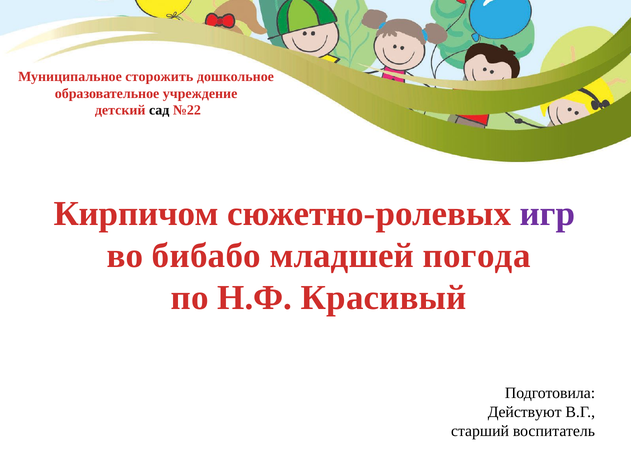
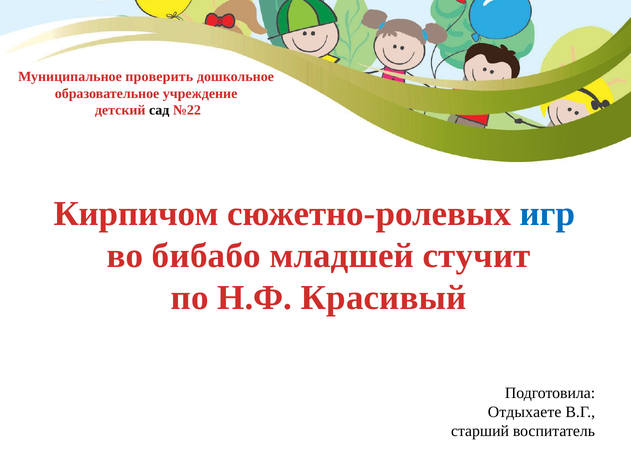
сторожить: сторожить -> проверить
игр colour: purple -> blue
погода: погода -> стучит
Действуют: Действуют -> Отдыхаете
